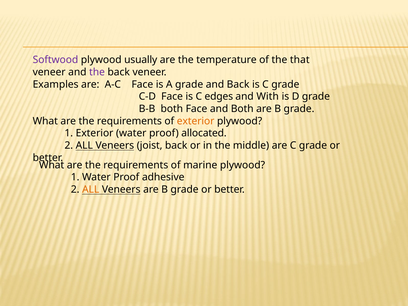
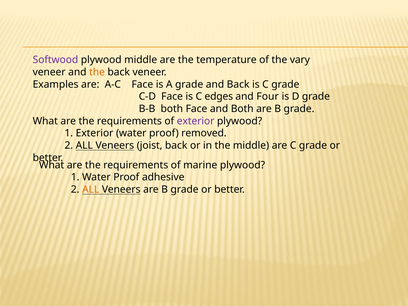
plywood usually: usually -> middle
that: that -> vary
the at (97, 72) colour: purple -> orange
With: With -> Four
exterior at (196, 121) colour: orange -> purple
allocated: allocated -> removed
